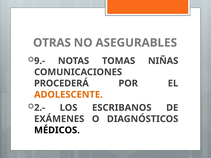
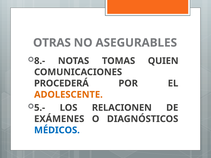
9.-: 9.- -> 8.-
NIÑAS: NIÑAS -> QUIEN
2.-: 2.- -> 5.-
ESCRIBANOS: ESCRIBANOS -> RELACIONEN
MÉDICOS colour: black -> blue
